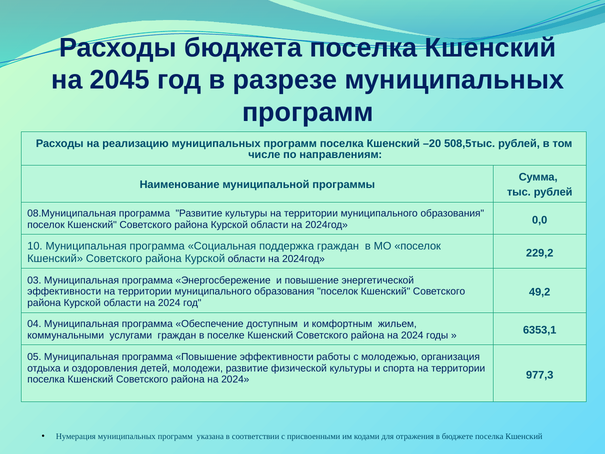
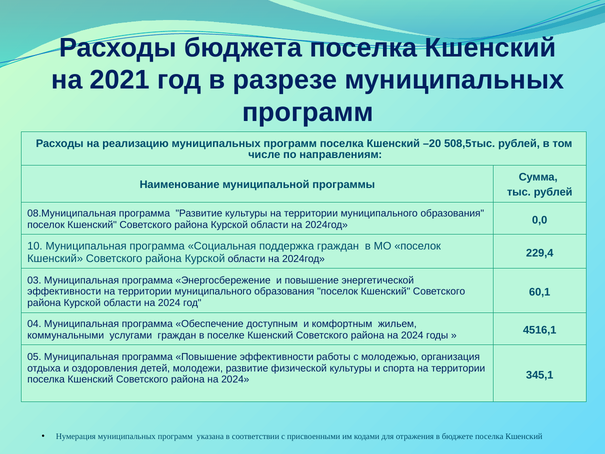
2045: 2045 -> 2021
229,2: 229,2 -> 229,4
49,2: 49,2 -> 60,1
6353,1: 6353,1 -> 4516,1
977,3: 977,3 -> 345,1
